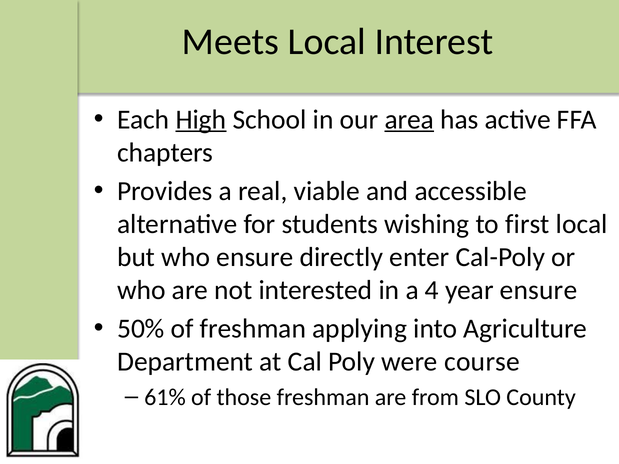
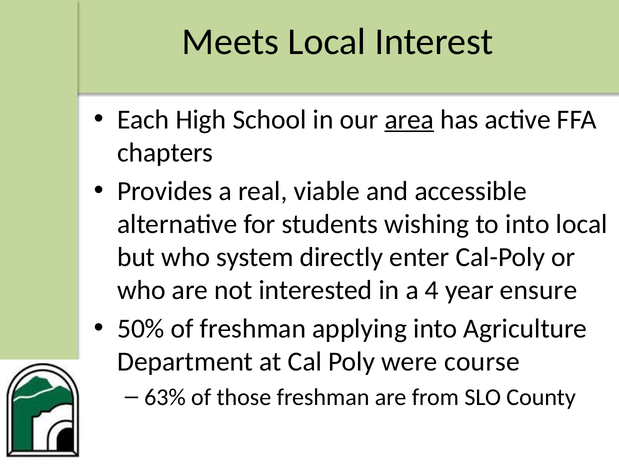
High underline: present -> none
to first: first -> into
who ensure: ensure -> system
61%: 61% -> 63%
